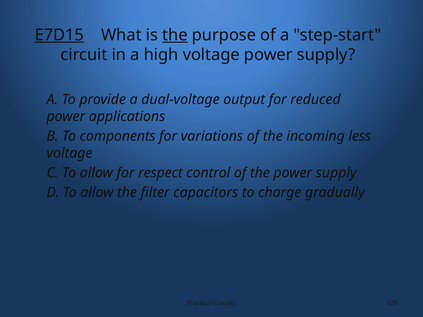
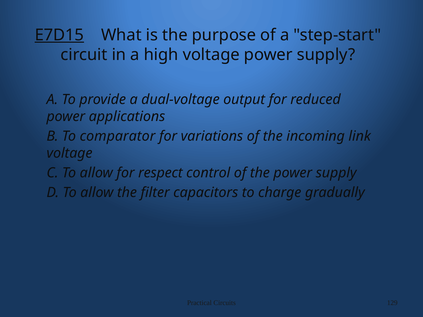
the at (175, 35) underline: present -> none
components: components -> comparator
less: less -> link
